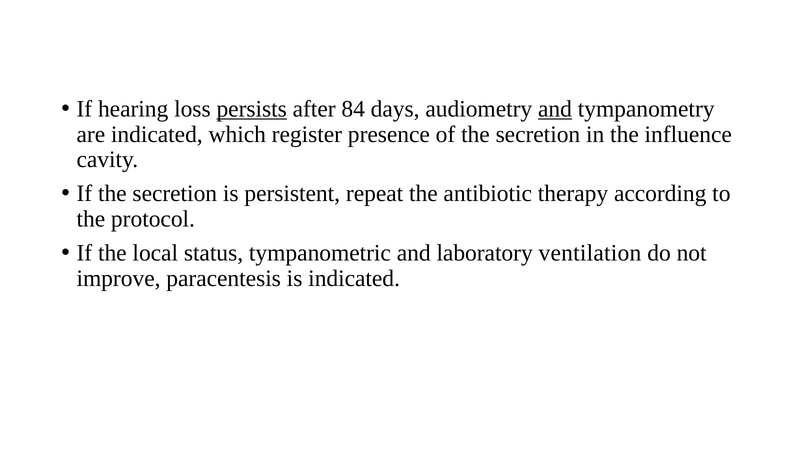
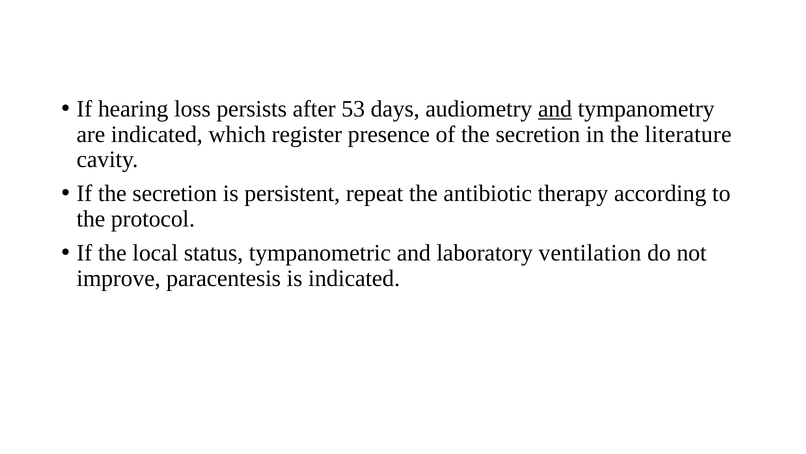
persists underline: present -> none
84: 84 -> 53
influence: influence -> literature
